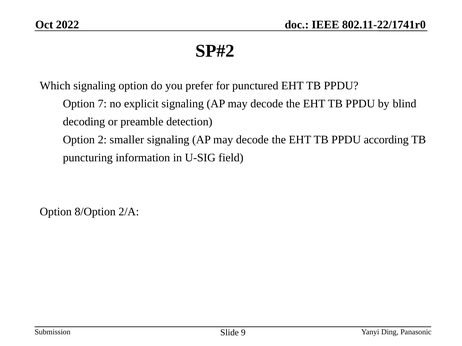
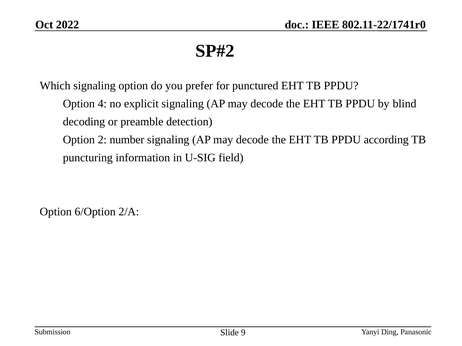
7: 7 -> 4
smaller: smaller -> number
8/Option: 8/Option -> 6/Option
